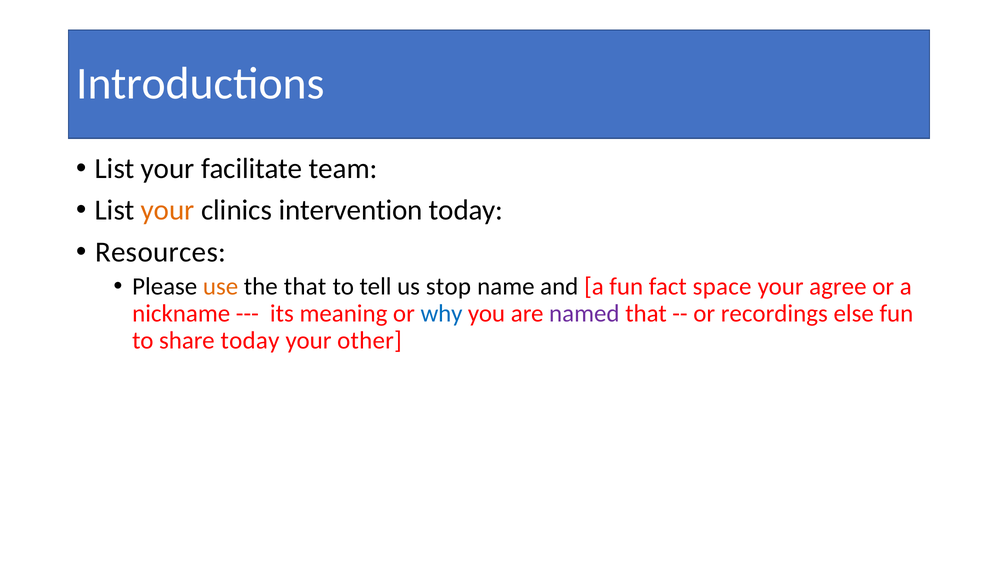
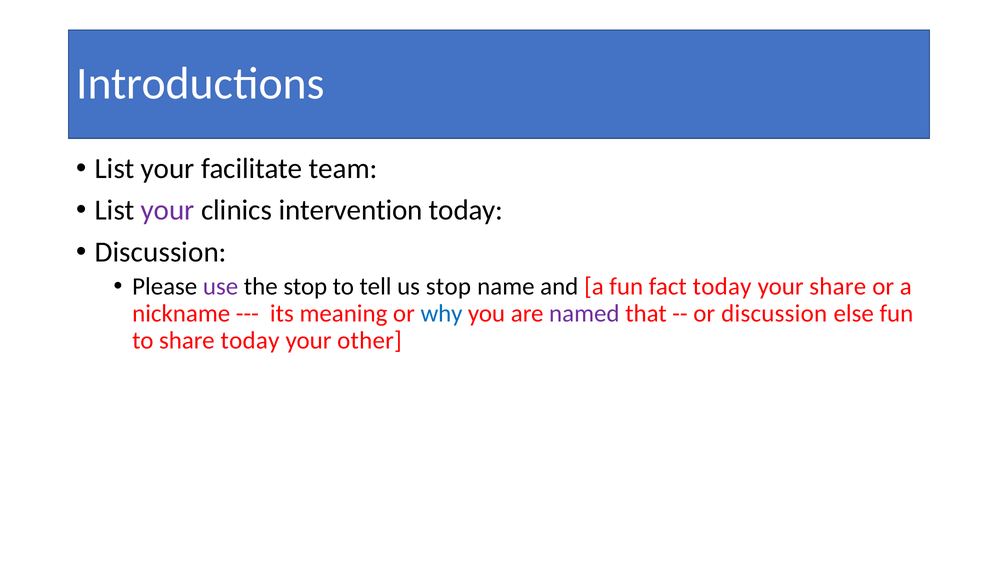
your at (168, 210) colour: orange -> purple
Resources at (161, 252): Resources -> Discussion
use colour: orange -> purple
the that: that -> stop
fact space: space -> today
your agree: agree -> share
or recordings: recordings -> discussion
